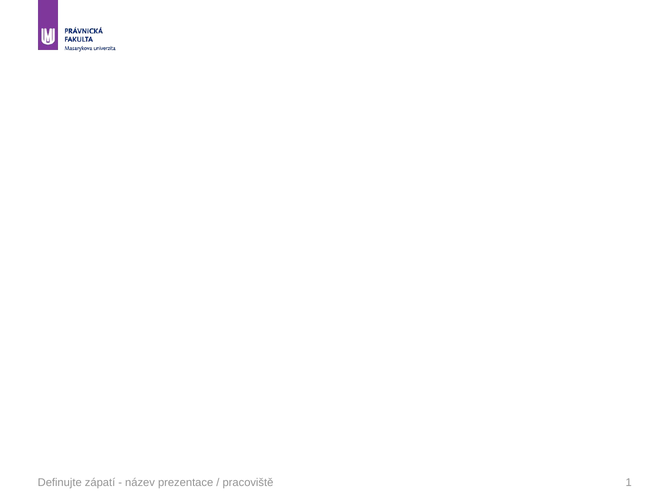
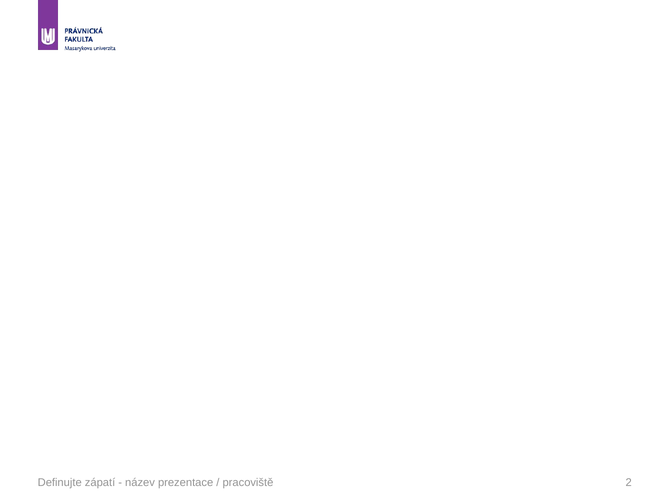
1: 1 -> 2
